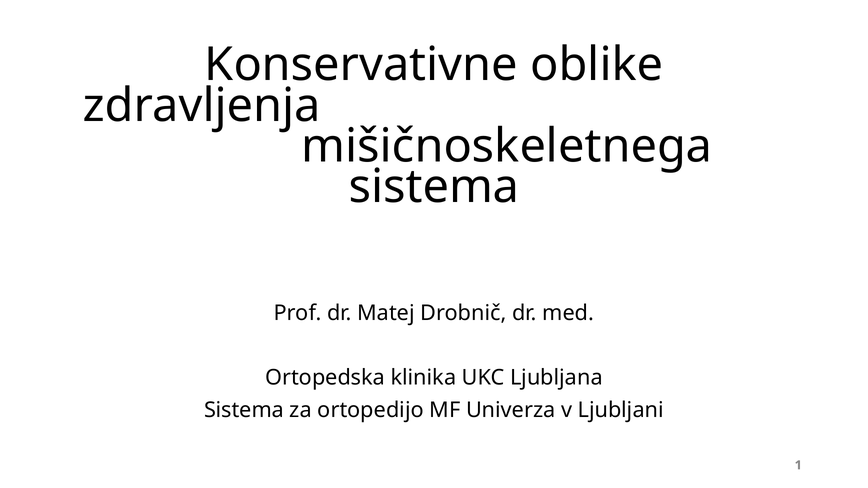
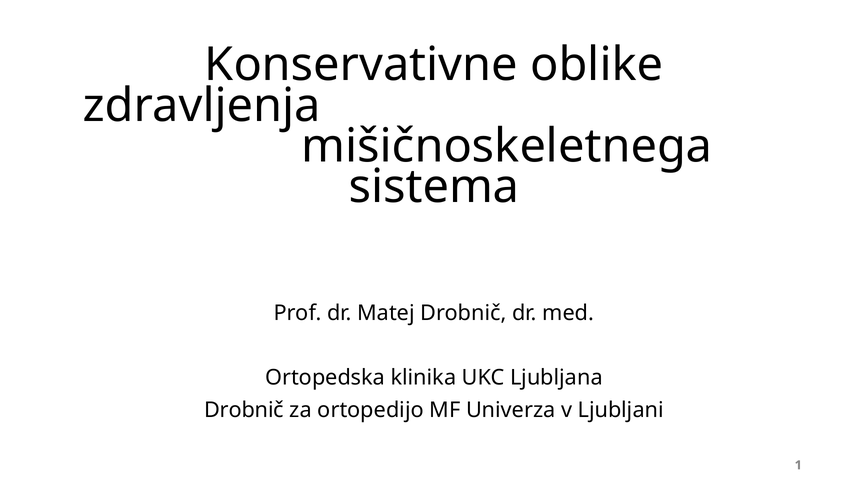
Sistema at (244, 410): Sistema -> Drobnič
